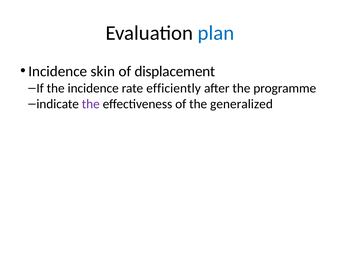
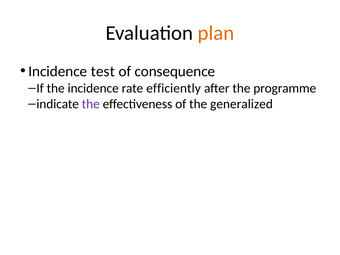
plan colour: blue -> orange
skin: skin -> test
displacement: displacement -> consequence
